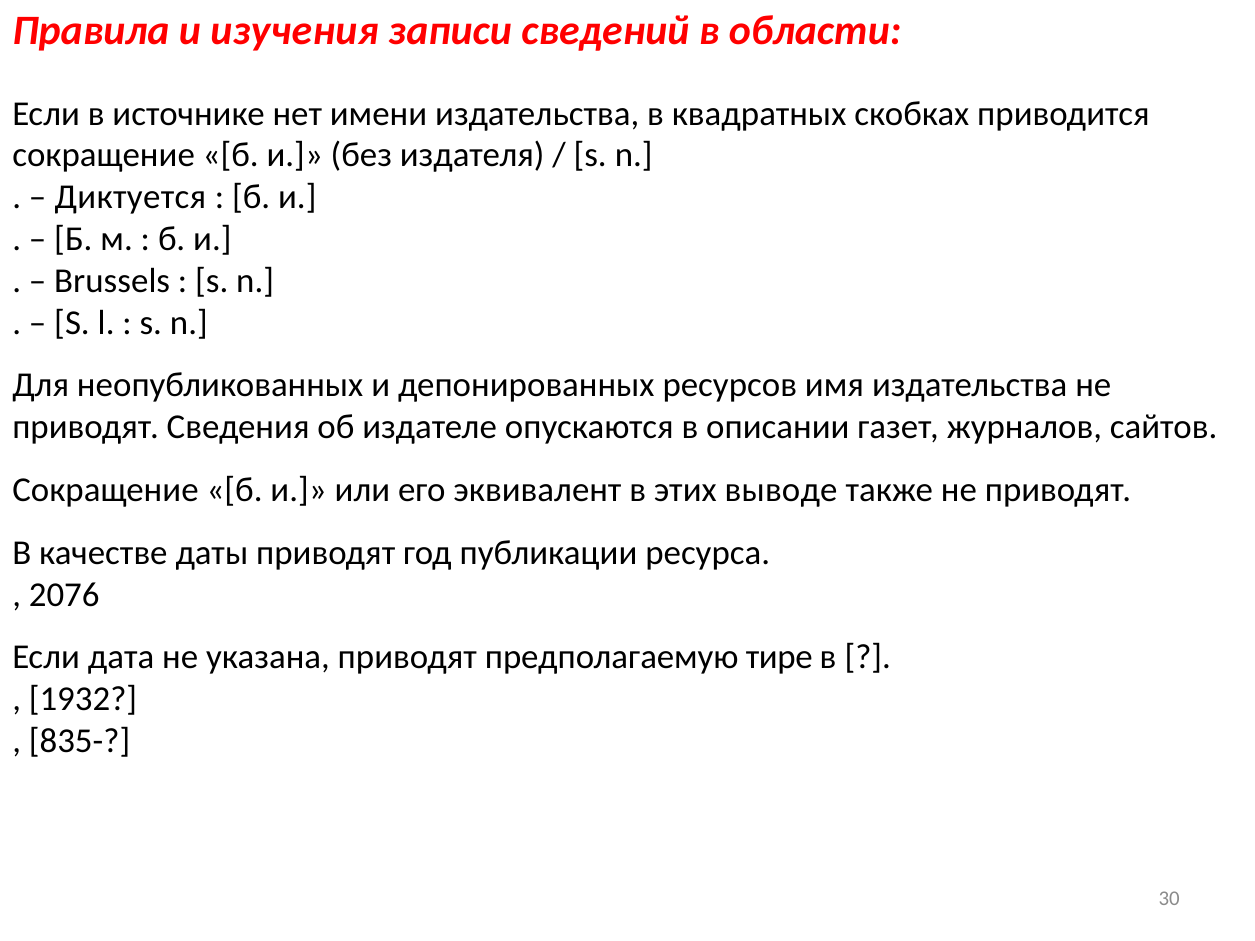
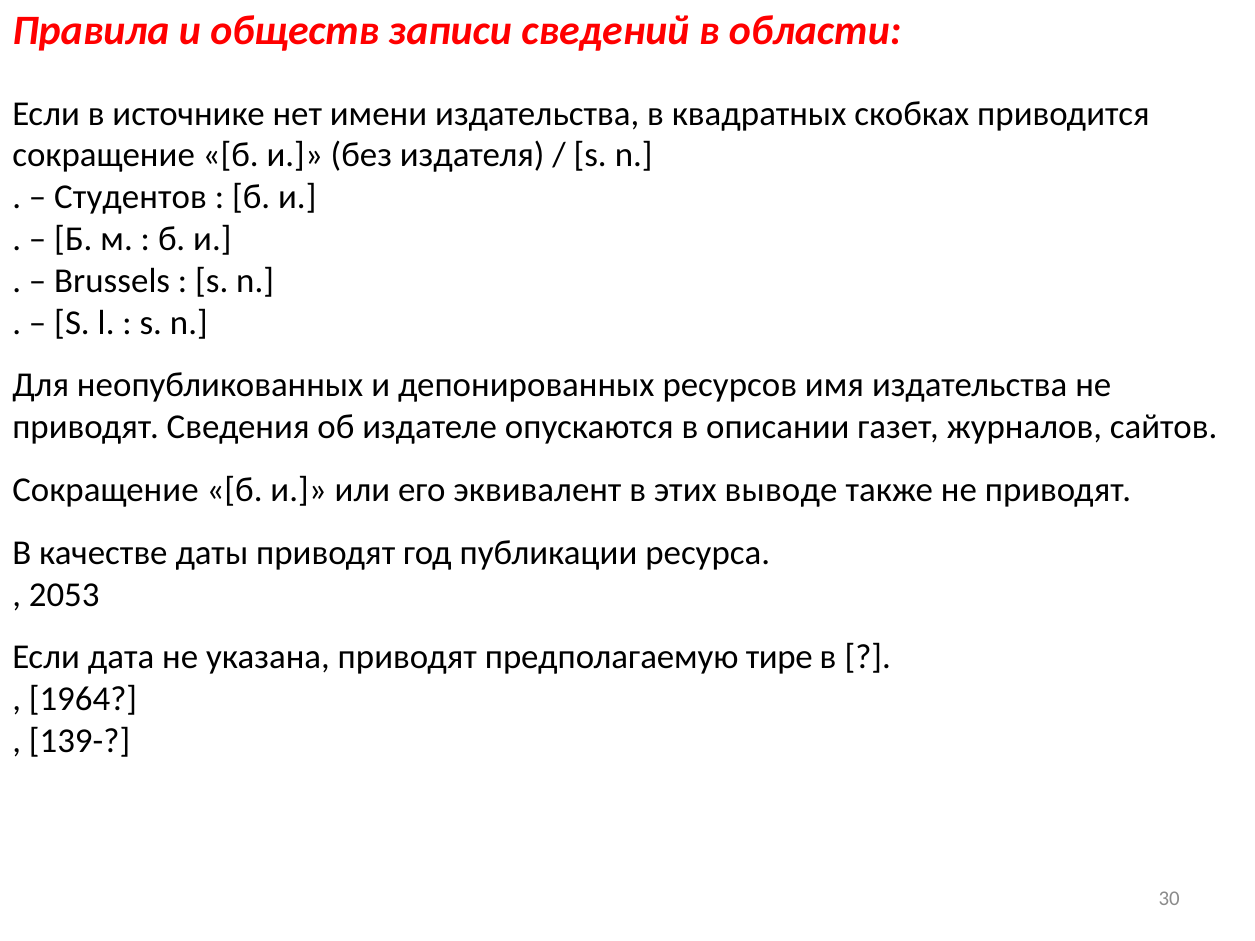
изучения: изучения -> обществ
Диктуется: Диктуется -> Студентов
2076: 2076 -> 2053
1932: 1932 -> 1964
835-: 835- -> 139-
